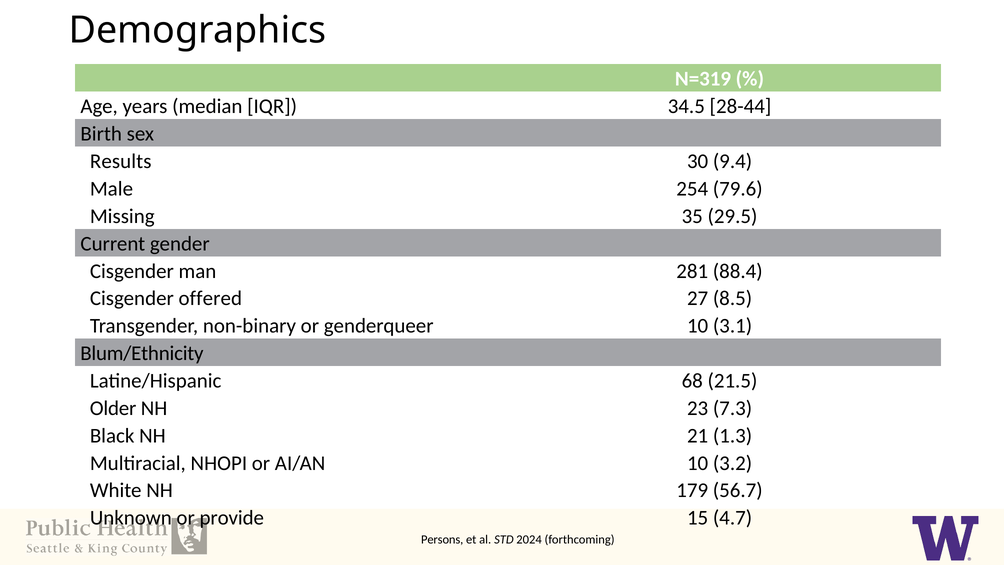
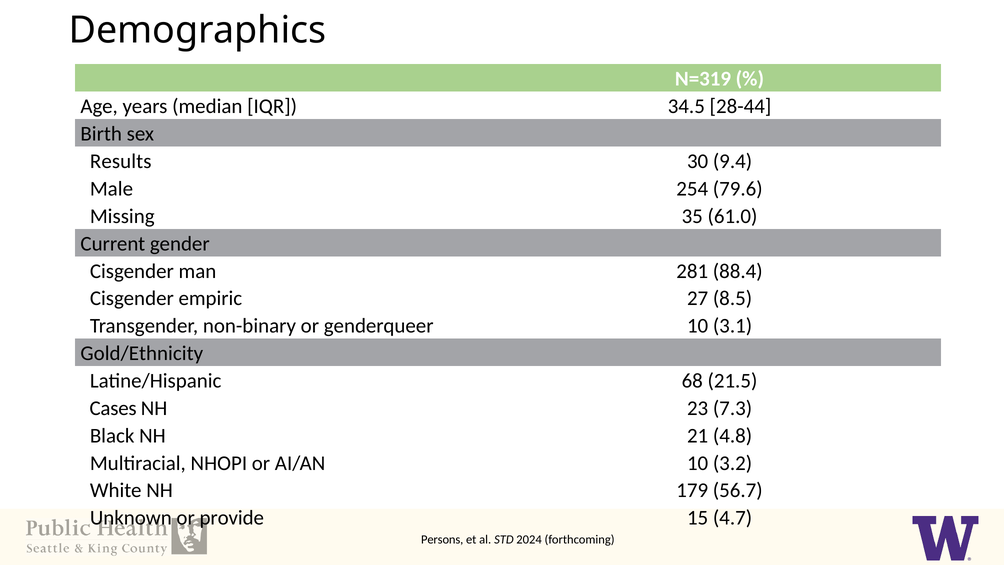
29.5: 29.5 -> 61.0
offered: offered -> empiric
Blum/Ethnicity: Blum/Ethnicity -> Gold/Ethnicity
Older: Older -> Cases
1.3: 1.3 -> 4.8
